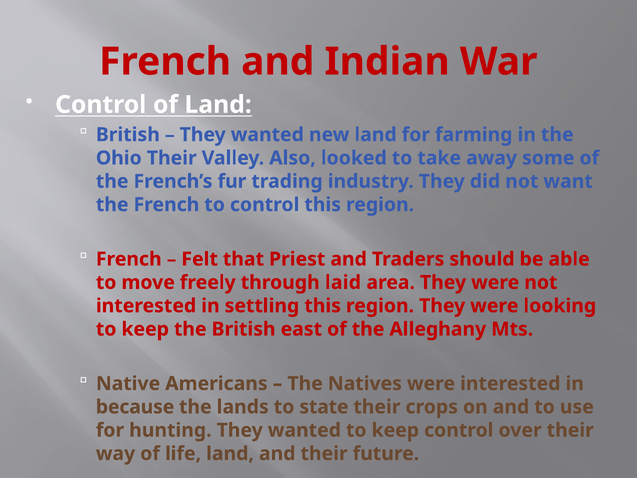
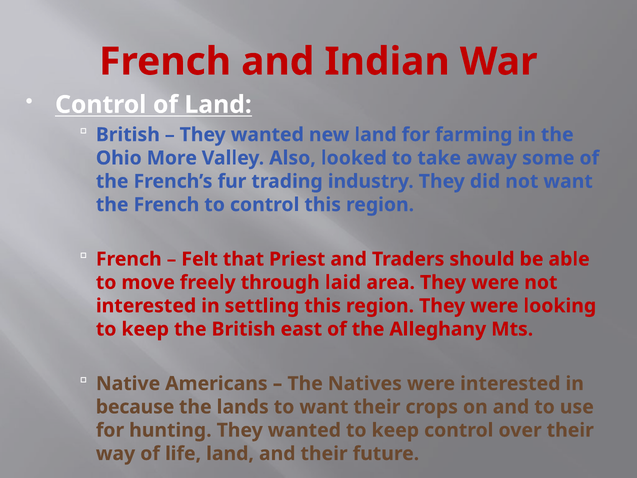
Ohio Their: Their -> More
to state: state -> want
